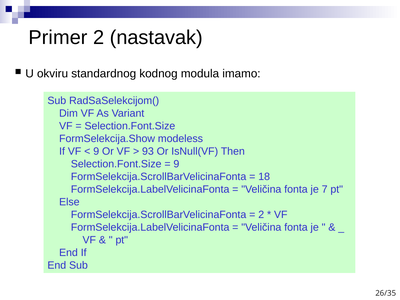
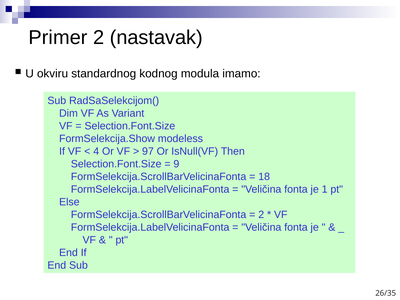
9 at (96, 151): 9 -> 4
93: 93 -> 97
7: 7 -> 1
